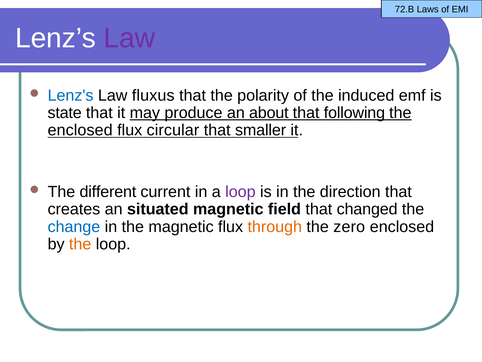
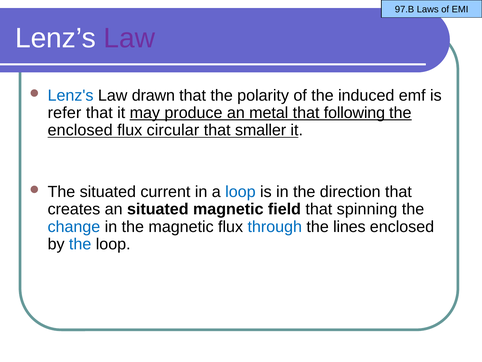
72.B: 72.B -> 97.B
fluxus: fluxus -> drawn
state: state -> refer
about: about -> metal
The different: different -> situated
loop at (240, 192) colour: purple -> blue
changed: changed -> spinning
through colour: orange -> blue
zero: zero -> lines
the at (80, 244) colour: orange -> blue
